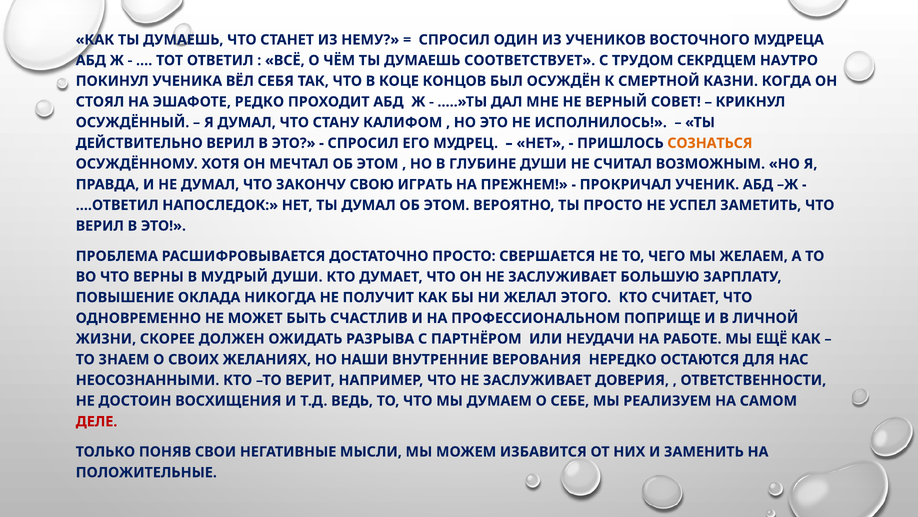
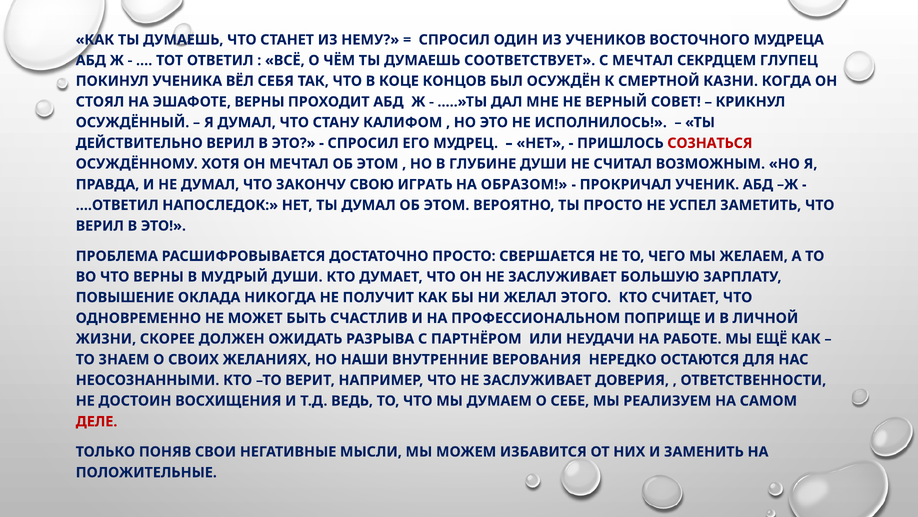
С ТРУДОМ: ТРУДОМ -> МЕЧТАЛ
НАУТРО: НАУТРО -> ГЛУПЕЦ
ЭШАФОТЕ РЕДКО: РЕДКО -> ВЕРНЫ
СОЗНАТЬСЯ colour: orange -> red
ПРЕЖНЕМ: ПРЕЖНЕМ -> ОБРАЗОМ
